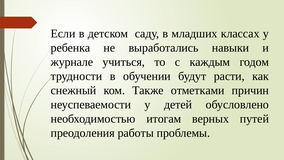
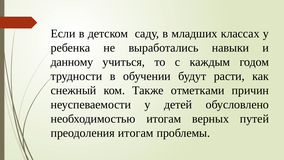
журнале: журнале -> данному
преодоления работы: работы -> итогам
